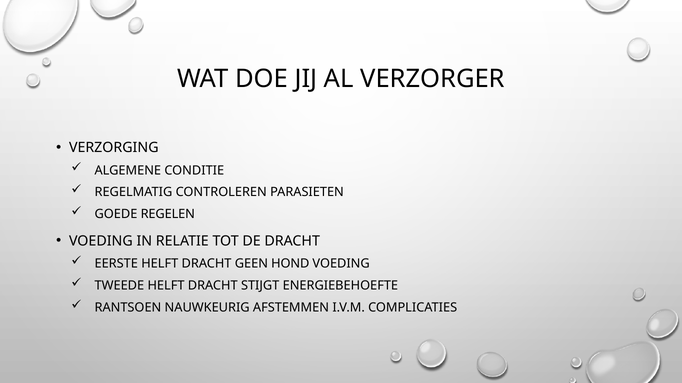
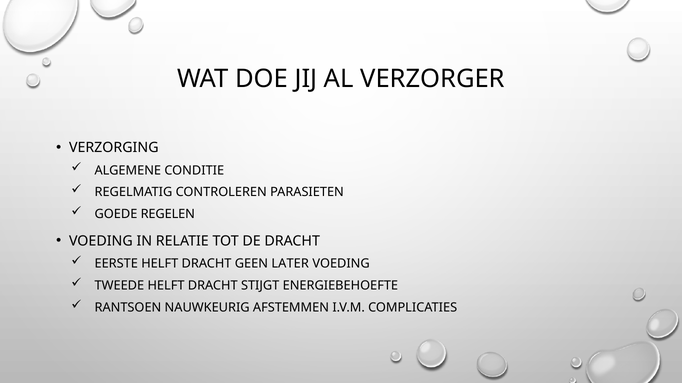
HOND: HOND -> LATER
